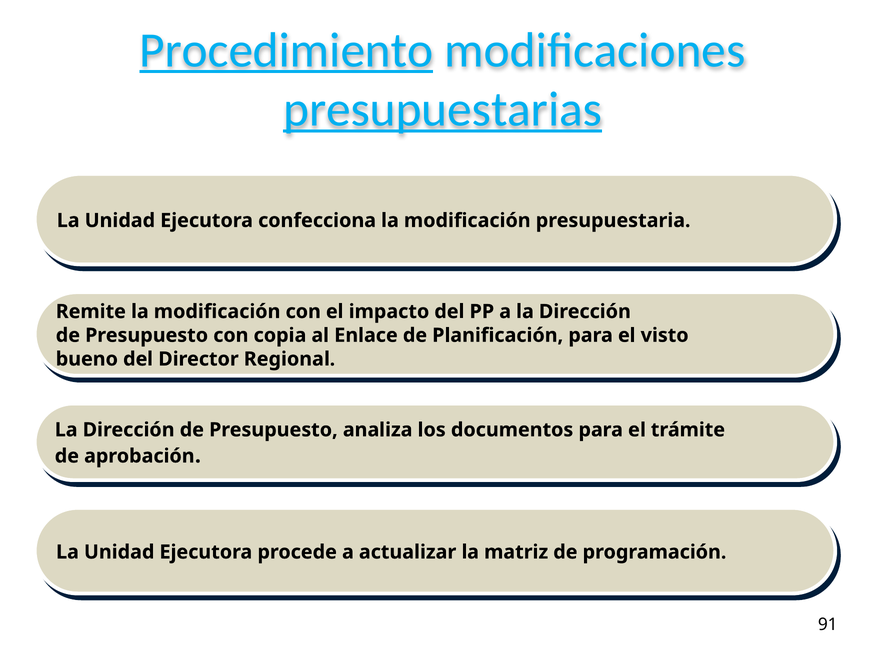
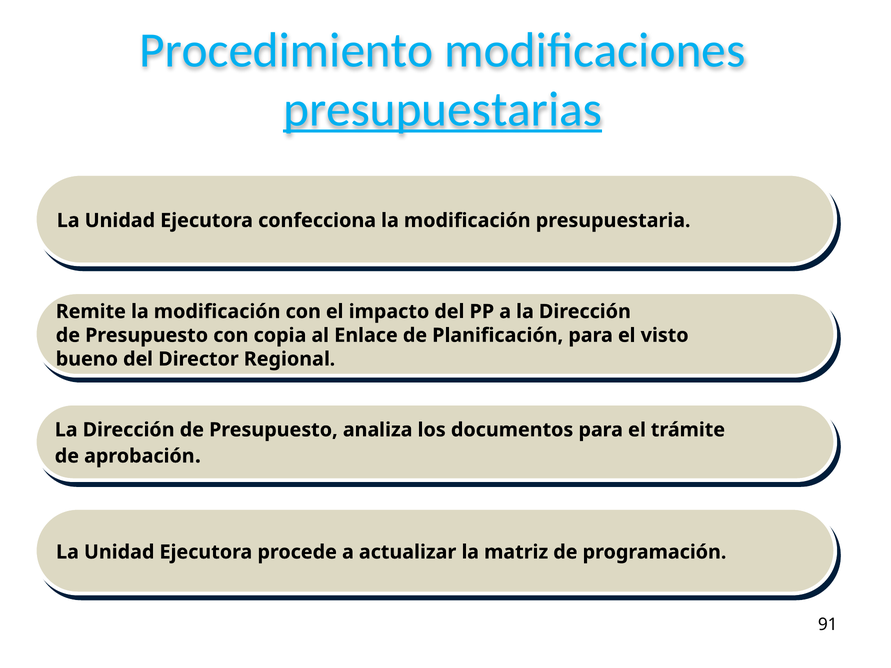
Procedimiento underline: present -> none
